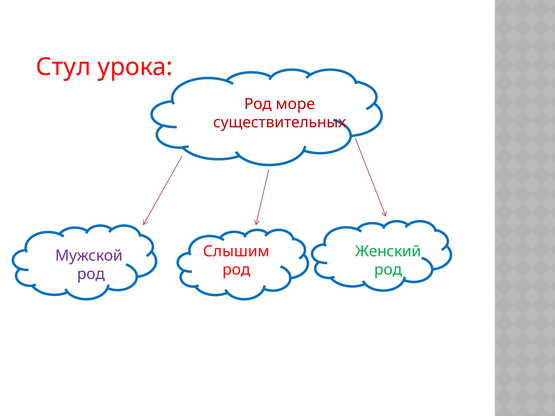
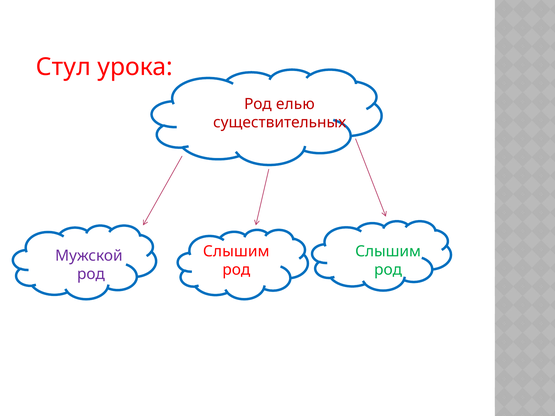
море: море -> елью
Женский at (388, 252): Женский -> Слышим
